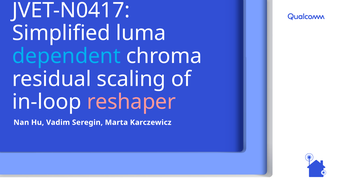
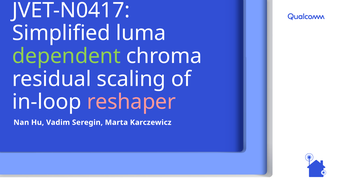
dependent colour: light blue -> light green
